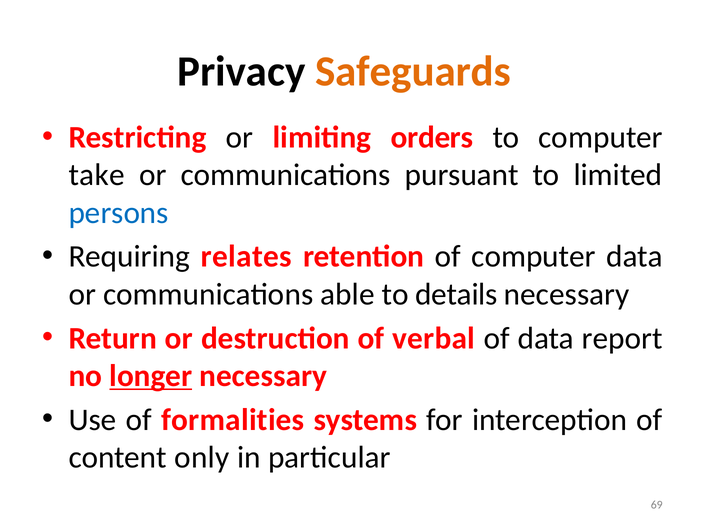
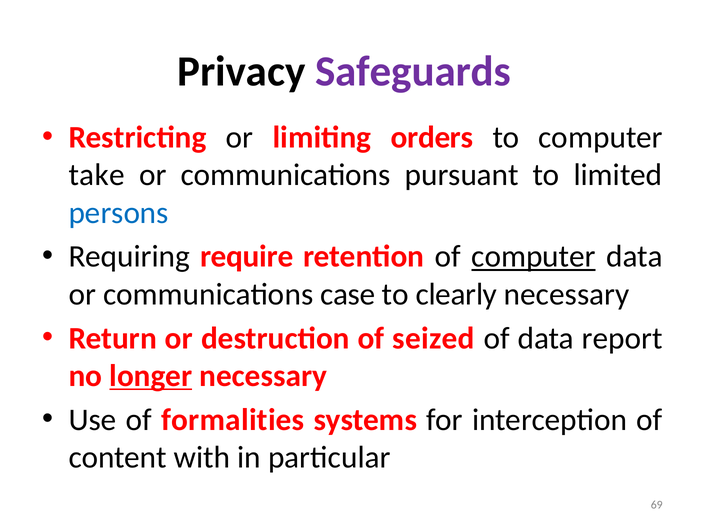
Safeguards colour: orange -> purple
relates: relates -> require
computer at (534, 257) underline: none -> present
able: able -> case
details: details -> clearly
verbal: verbal -> seized
only: only -> with
